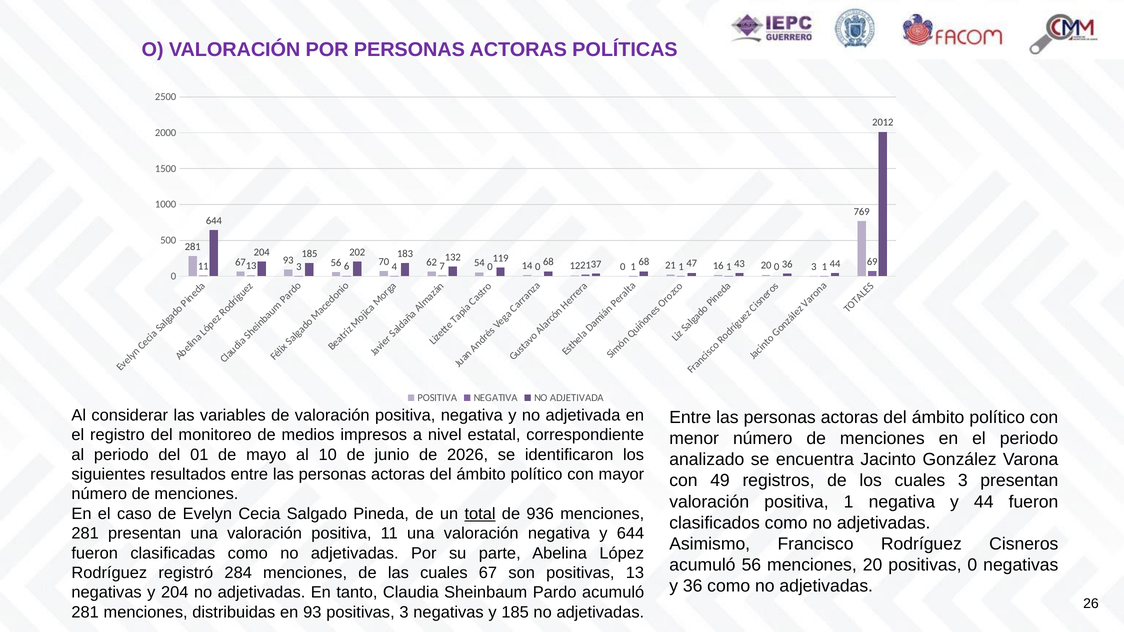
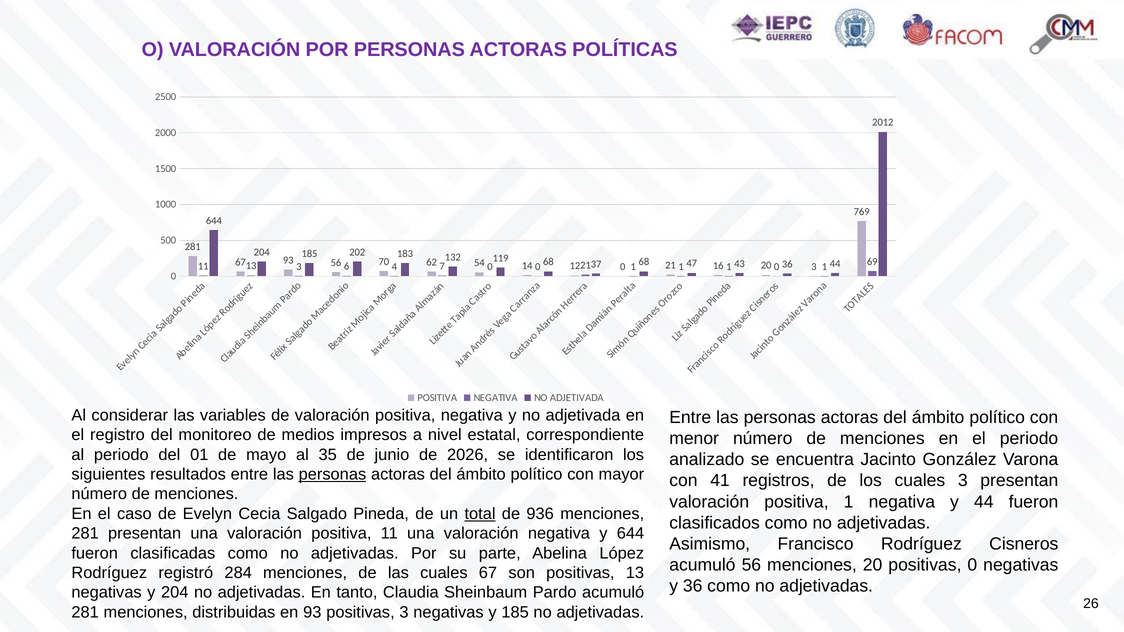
10: 10 -> 35
personas at (332, 475) underline: none -> present
49: 49 -> 41
